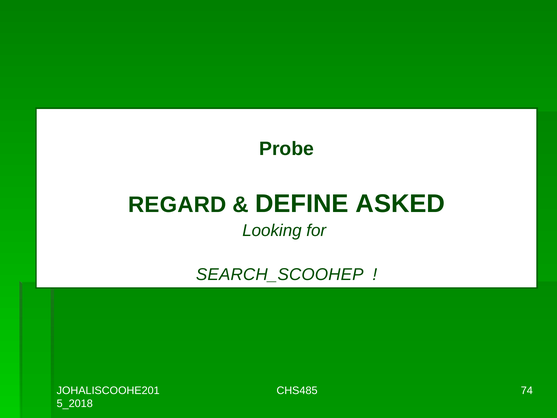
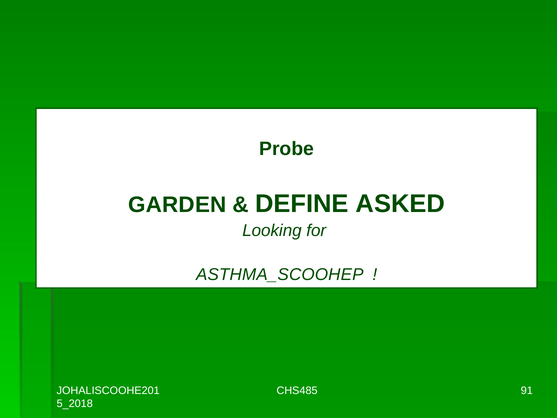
REGARD: REGARD -> GARDEN
SEARCH_SCOOHEP: SEARCH_SCOOHEP -> ASTHMA_SCOOHEP
74: 74 -> 91
